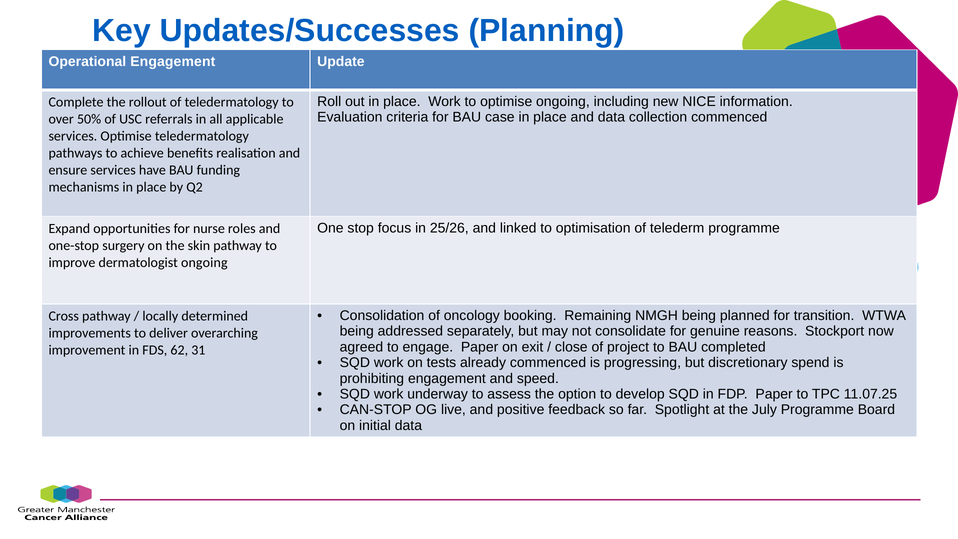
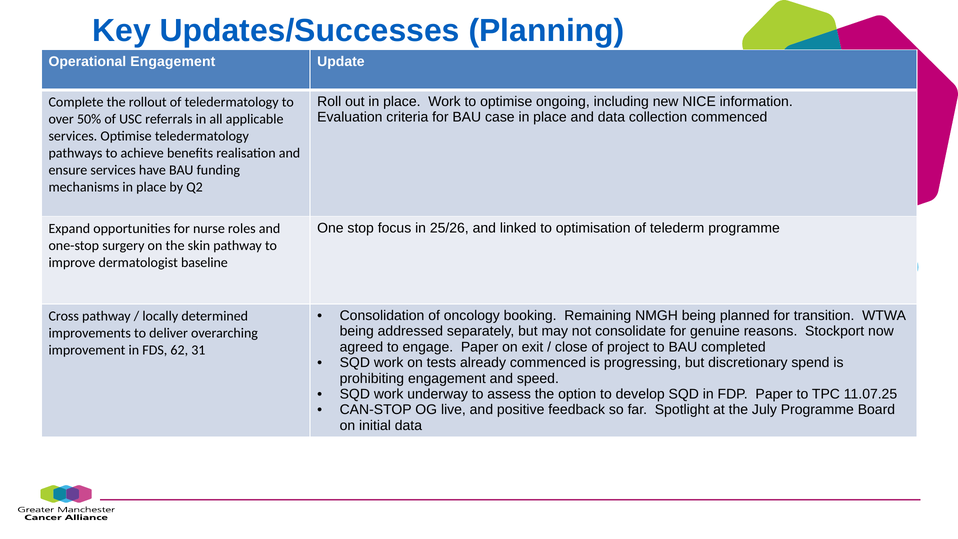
dermatologist ongoing: ongoing -> baseline
